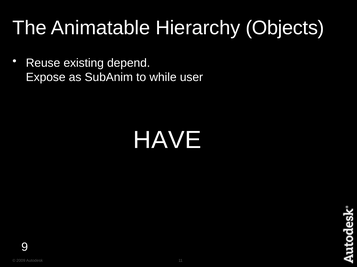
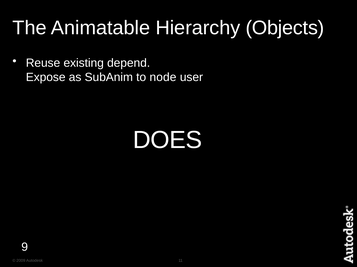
while: while -> node
HAVE: HAVE -> DOES
